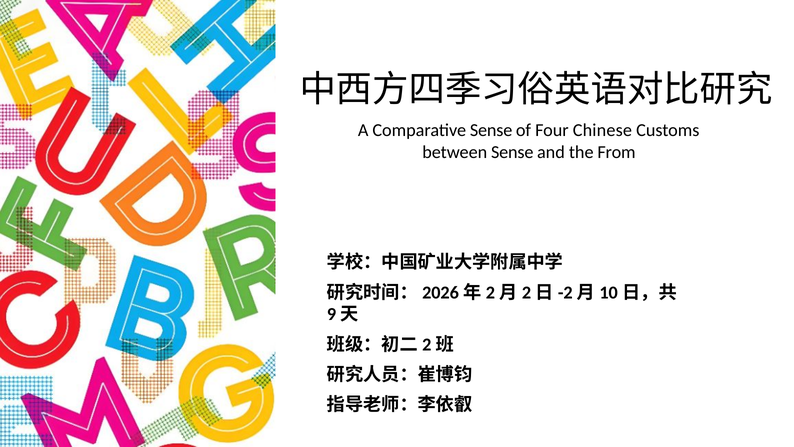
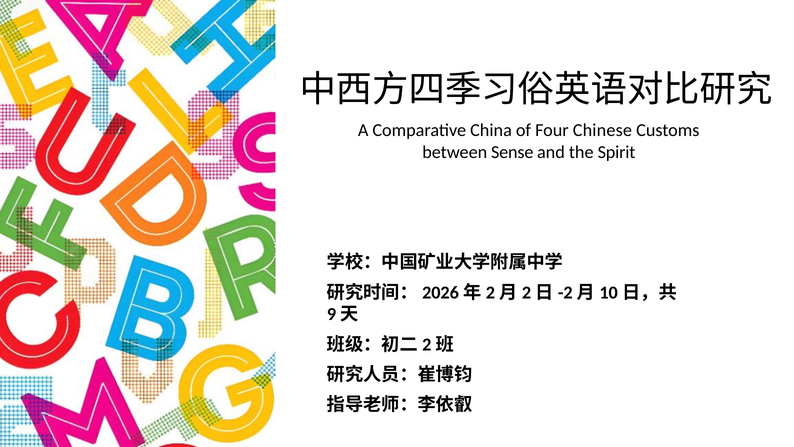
Comparative Sense: Sense -> China
From: From -> Spirit
